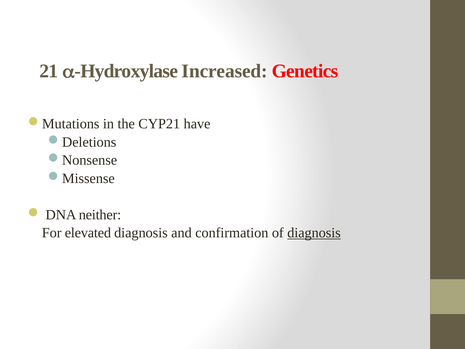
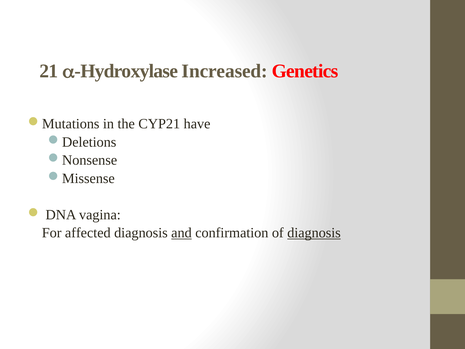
neither: neither -> vagina
elevated: elevated -> affected
and underline: none -> present
